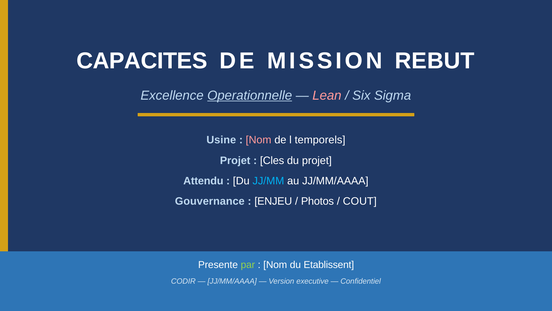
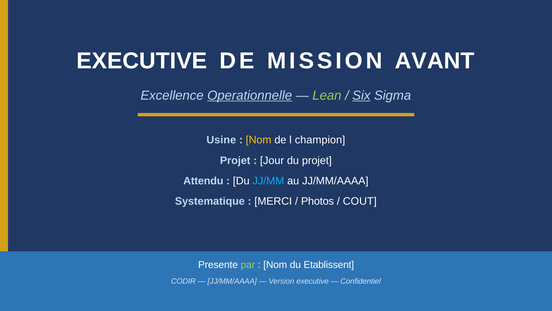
CAPACITES at (142, 61): CAPACITES -> EXECUTIVE
REBUT: REBUT -> AVANT
Lean colour: pink -> light green
Six underline: none -> present
Nom at (259, 140) colour: pink -> yellow
temporels: temporels -> champion
Cles: Cles -> Jour
Gouvernance: Gouvernance -> Systematique
ENJEU: ENJEU -> MERCI
